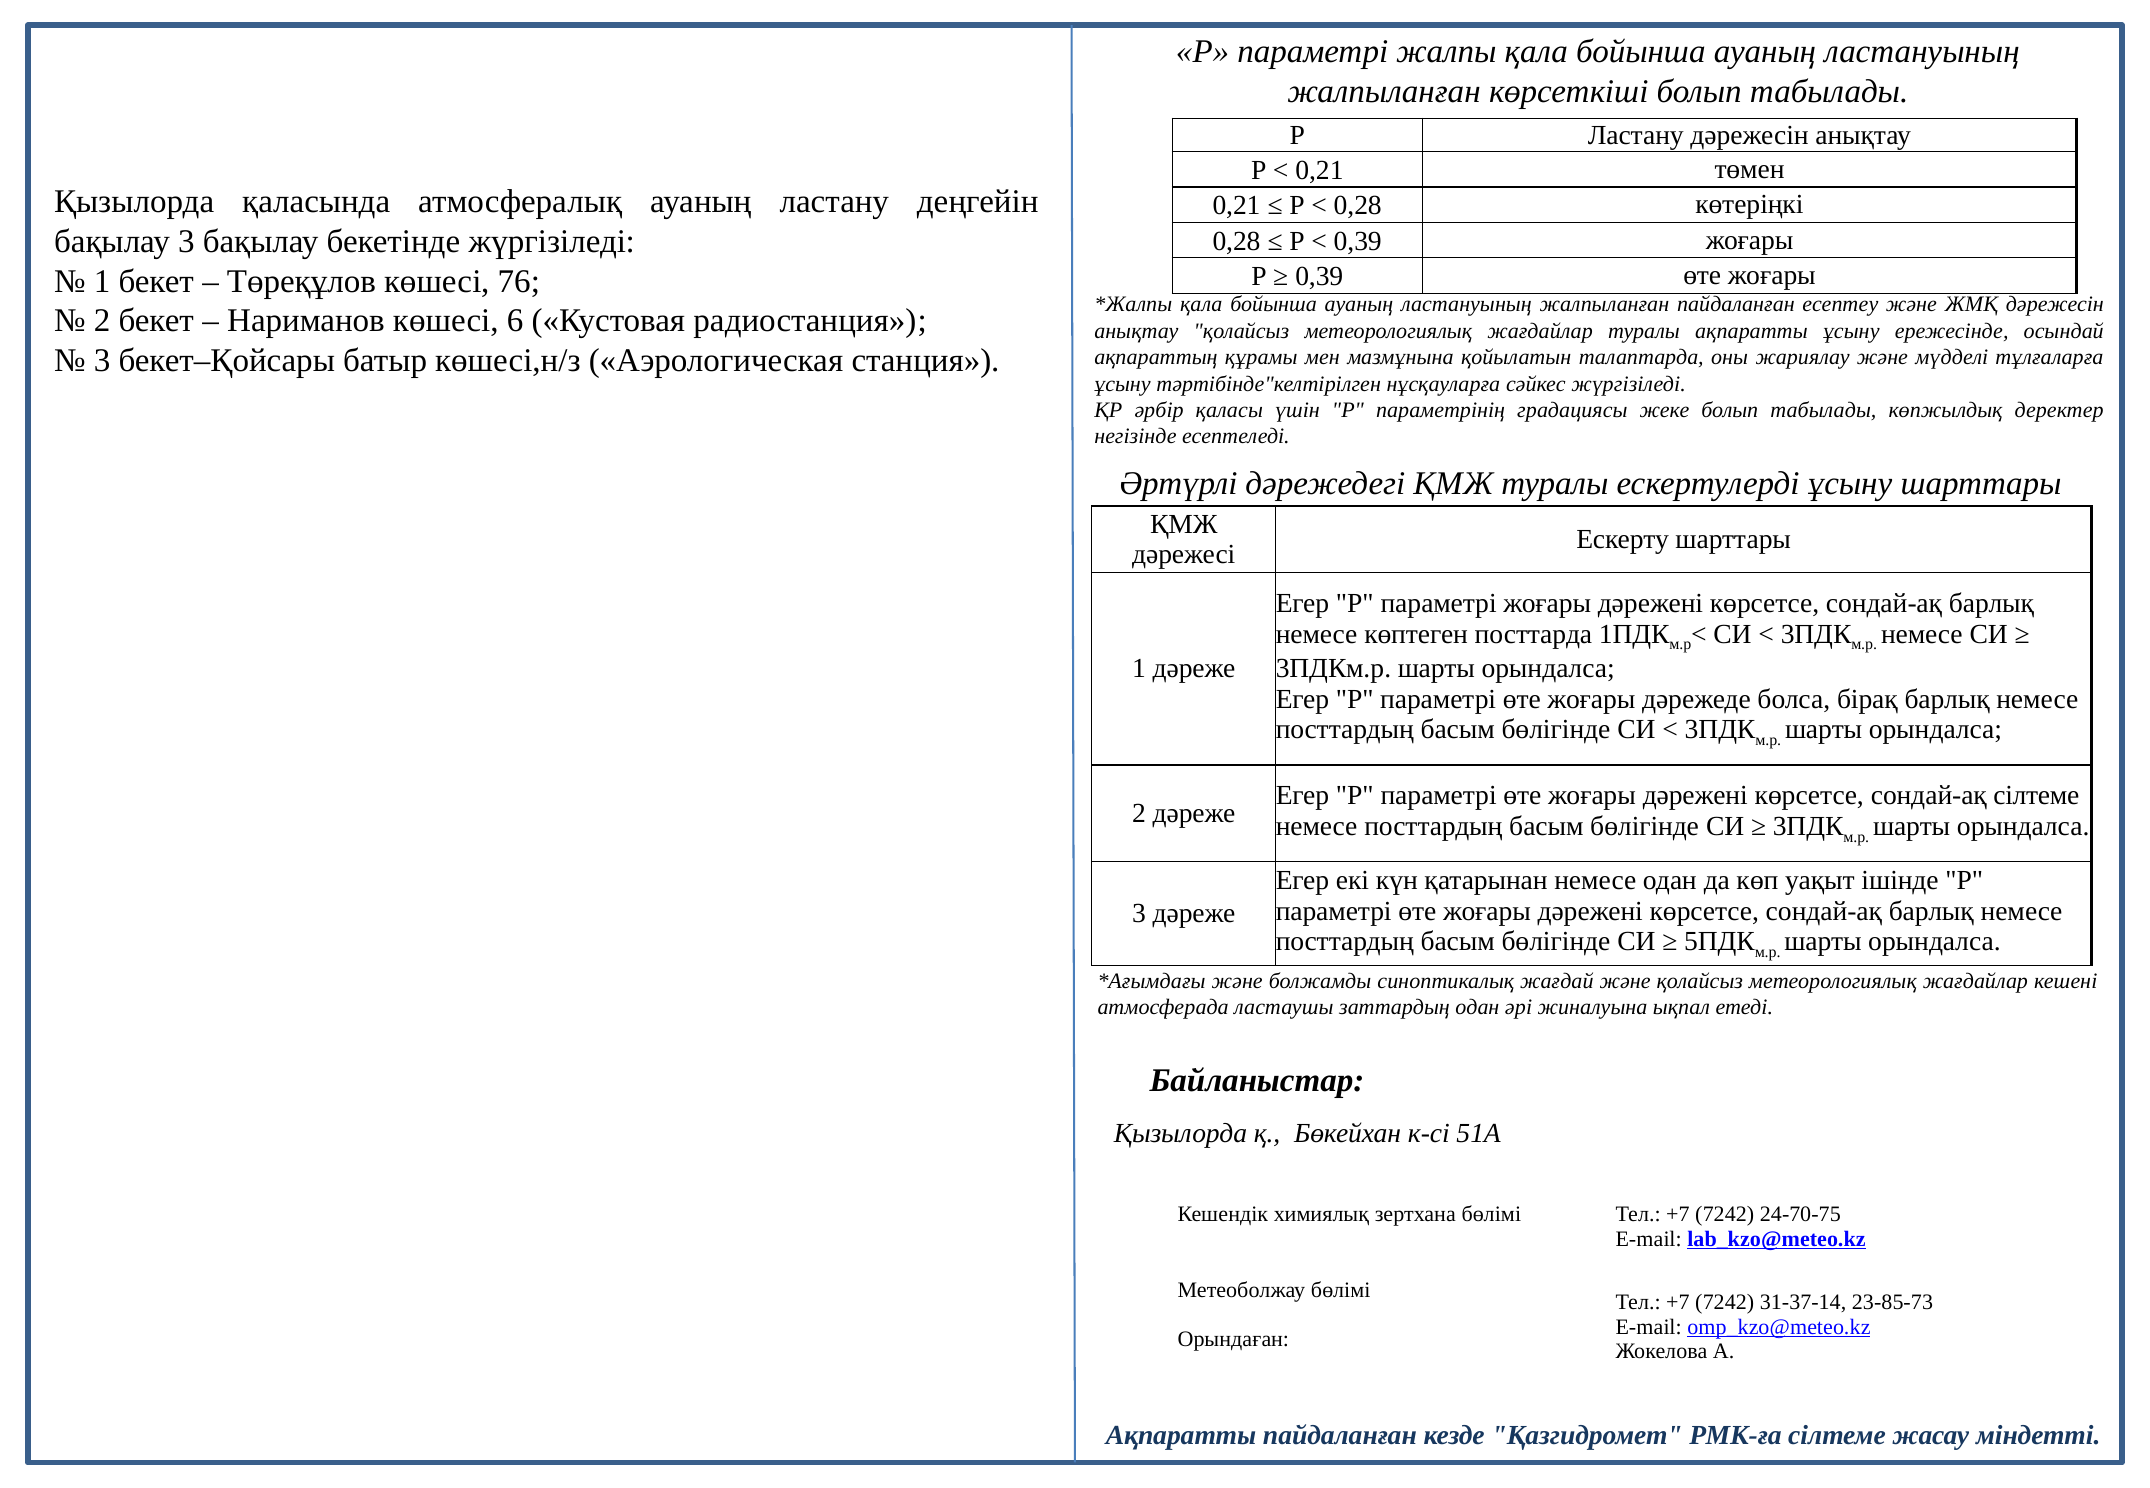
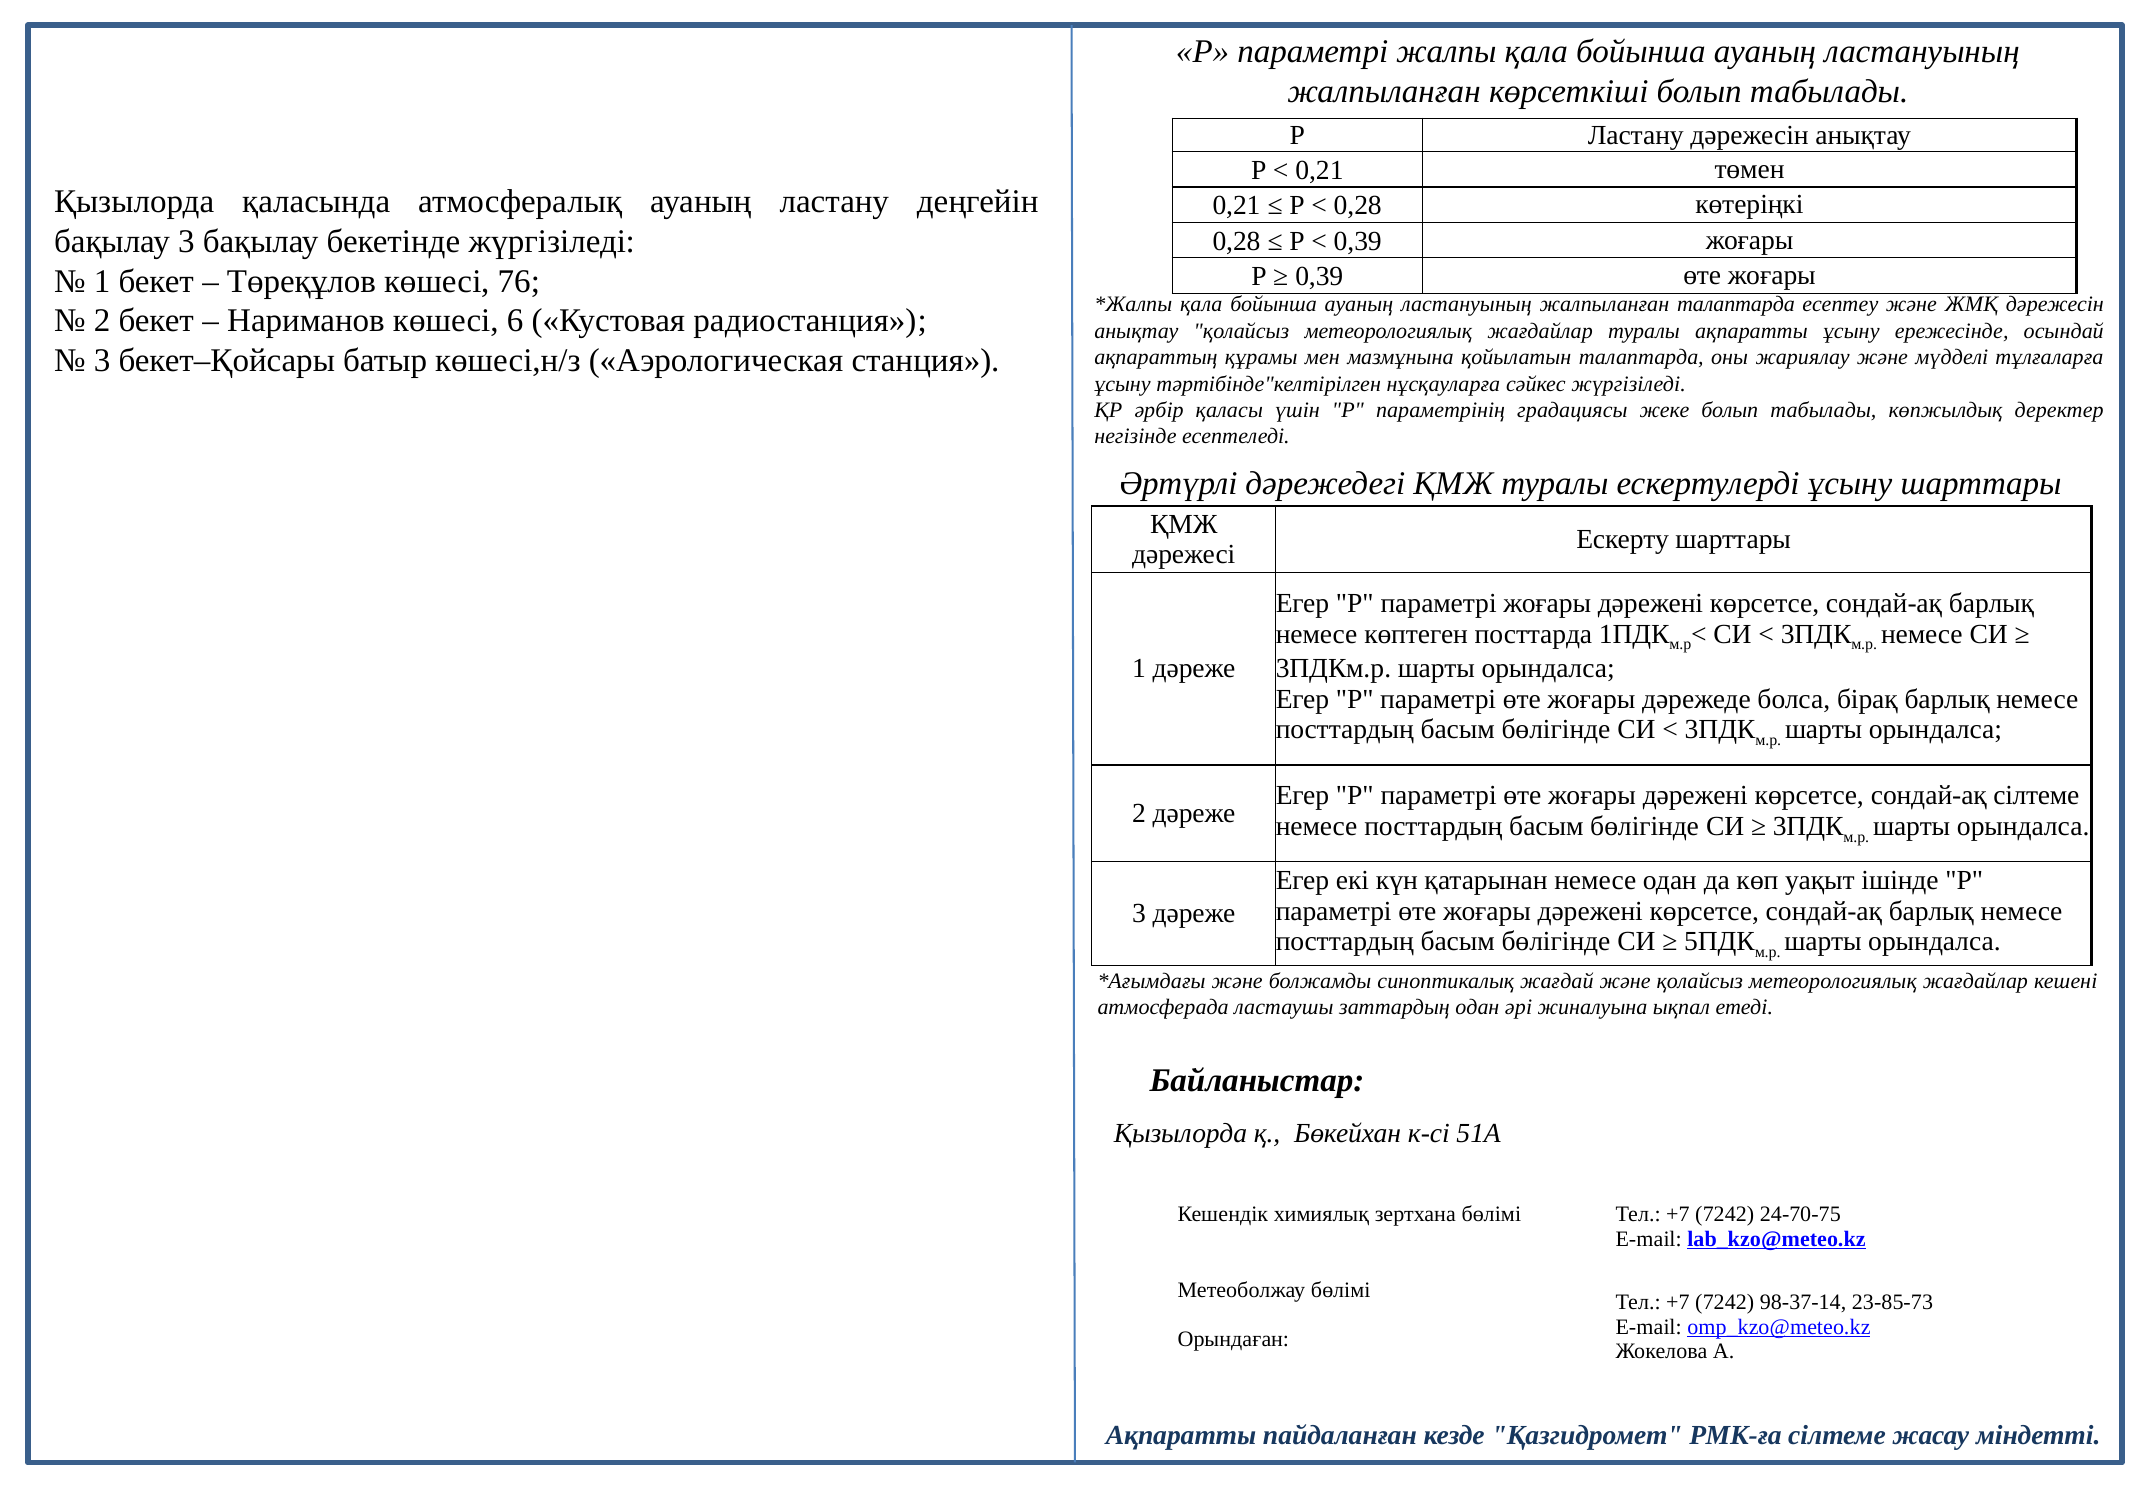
жалпыланған пайдаланған: пайдаланған -> талаптарда
31-37-14: 31-37-14 -> 98-37-14
